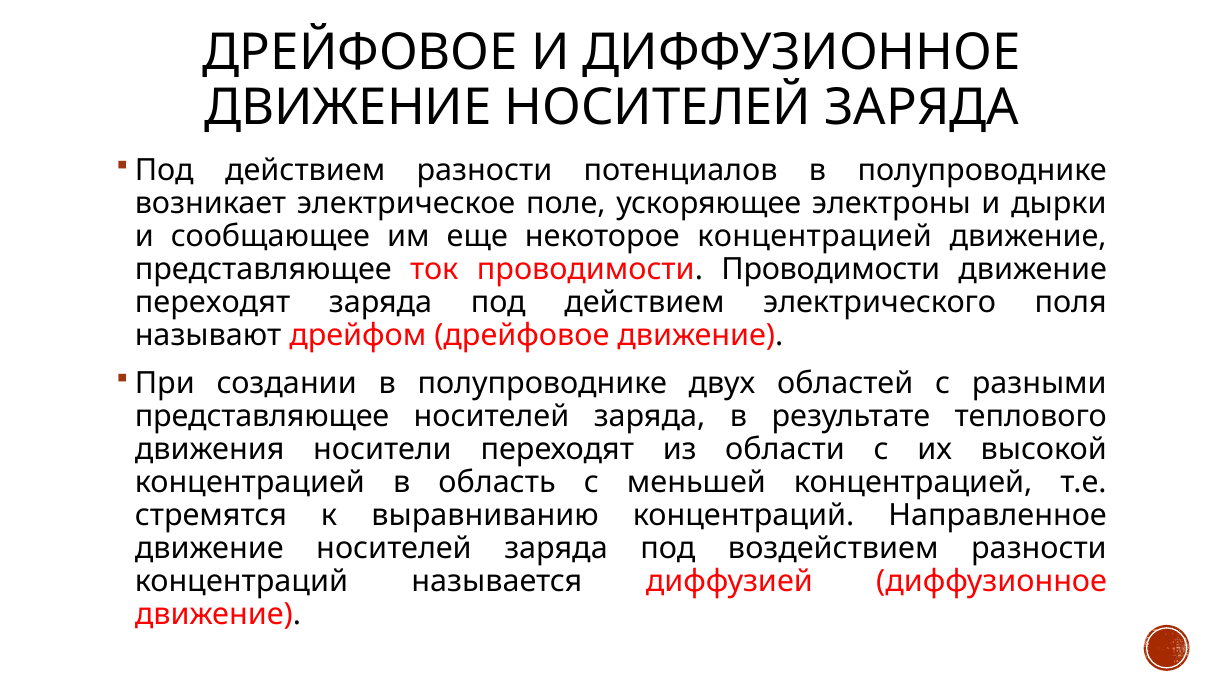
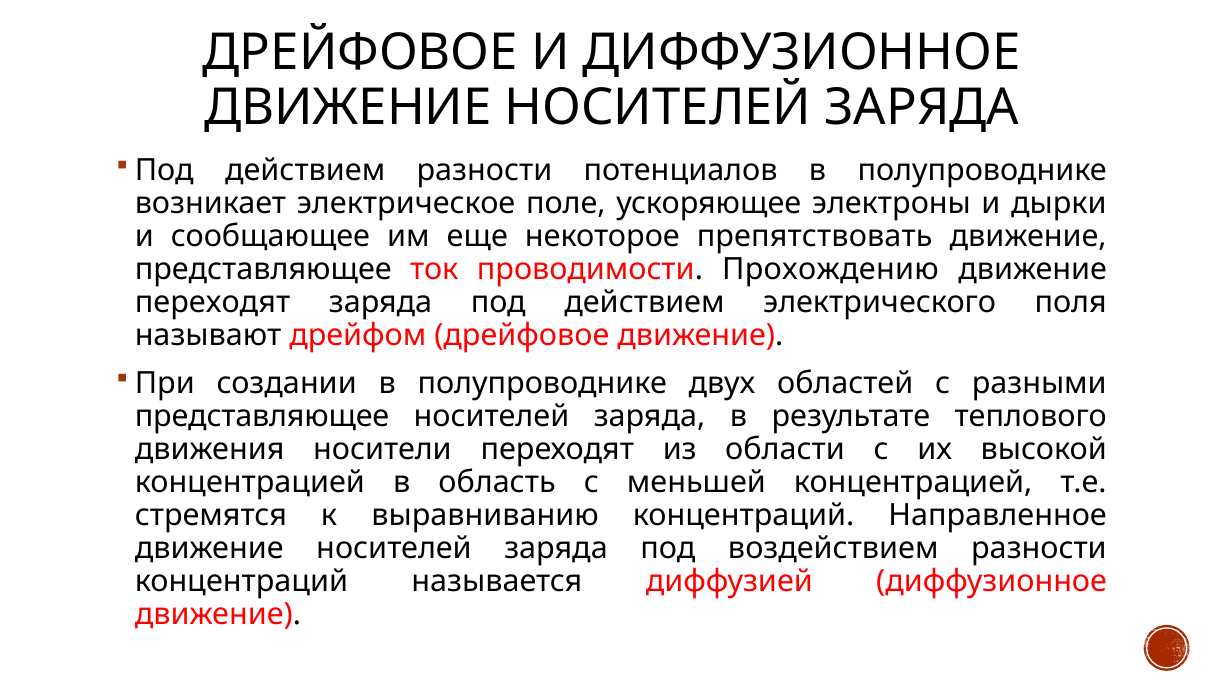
некоторое концентрацией: концентрацией -> препятствовать
проводимости Проводимости: Проводимости -> Прохождению
